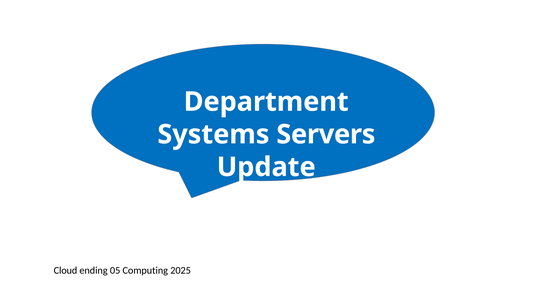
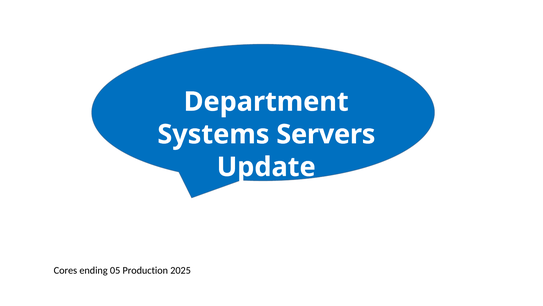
Cloud: Cloud -> Cores
Computing: Computing -> Production
